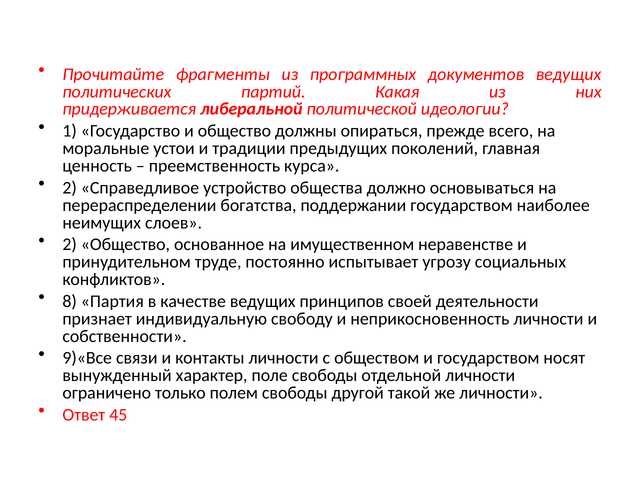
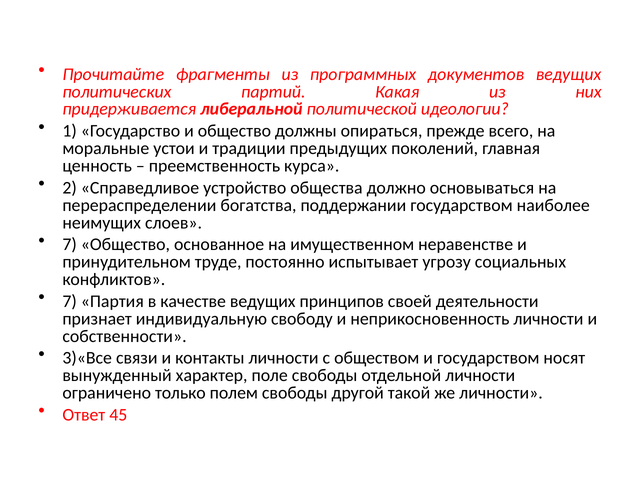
2 at (70, 245): 2 -> 7
8 at (70, 301): 8 -> 7
9)«Все: 9)«Все -> 3)«Все
